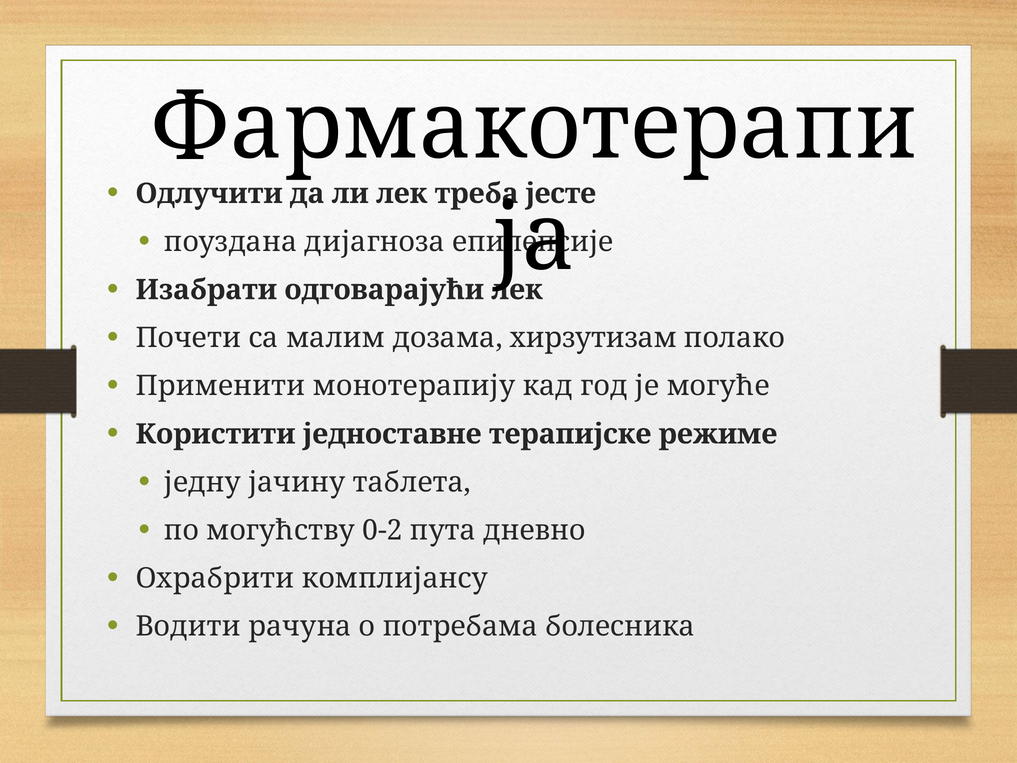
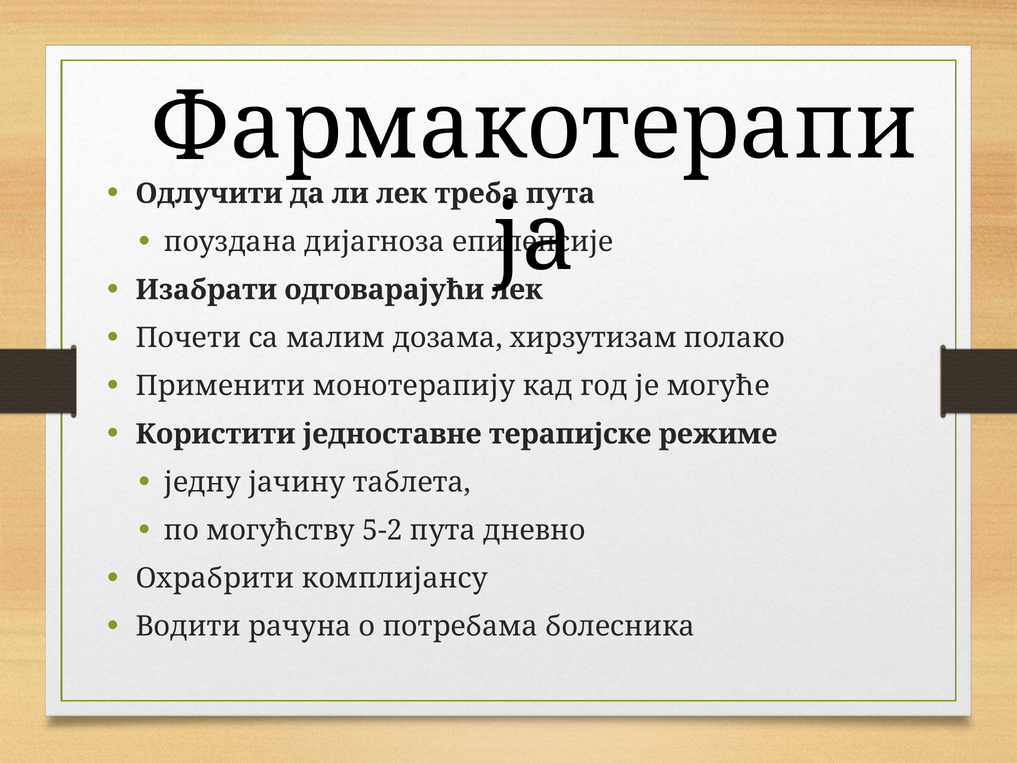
треба јесте: јесте -> пута
0-2: 0-2 -> 5-2
